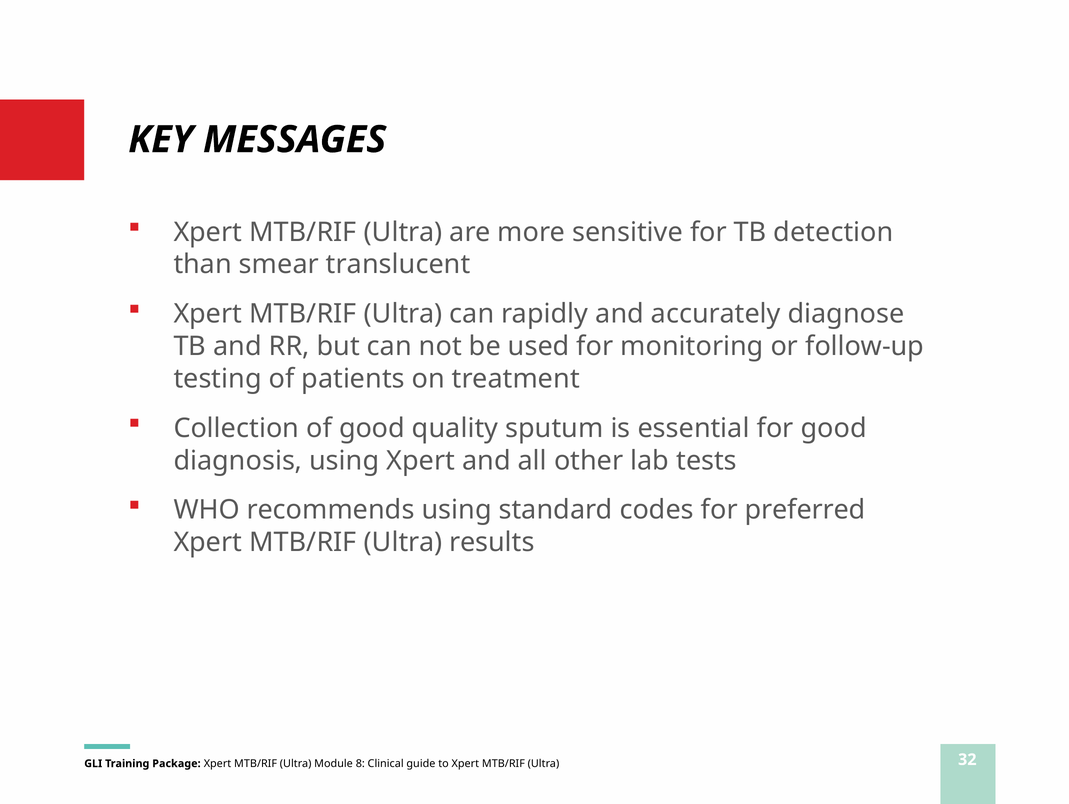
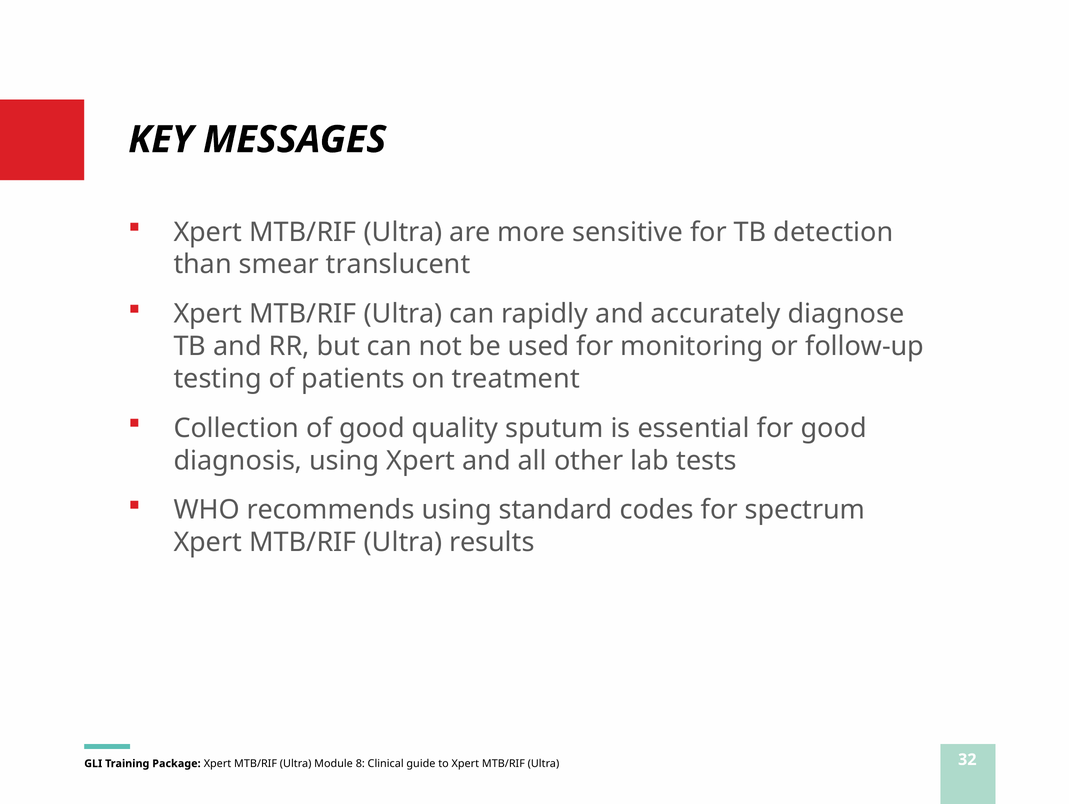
preferred: preferred -> spectrum
